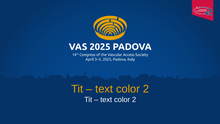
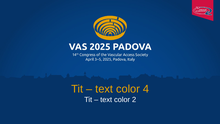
2 at (146, 89): 2 -> 4
